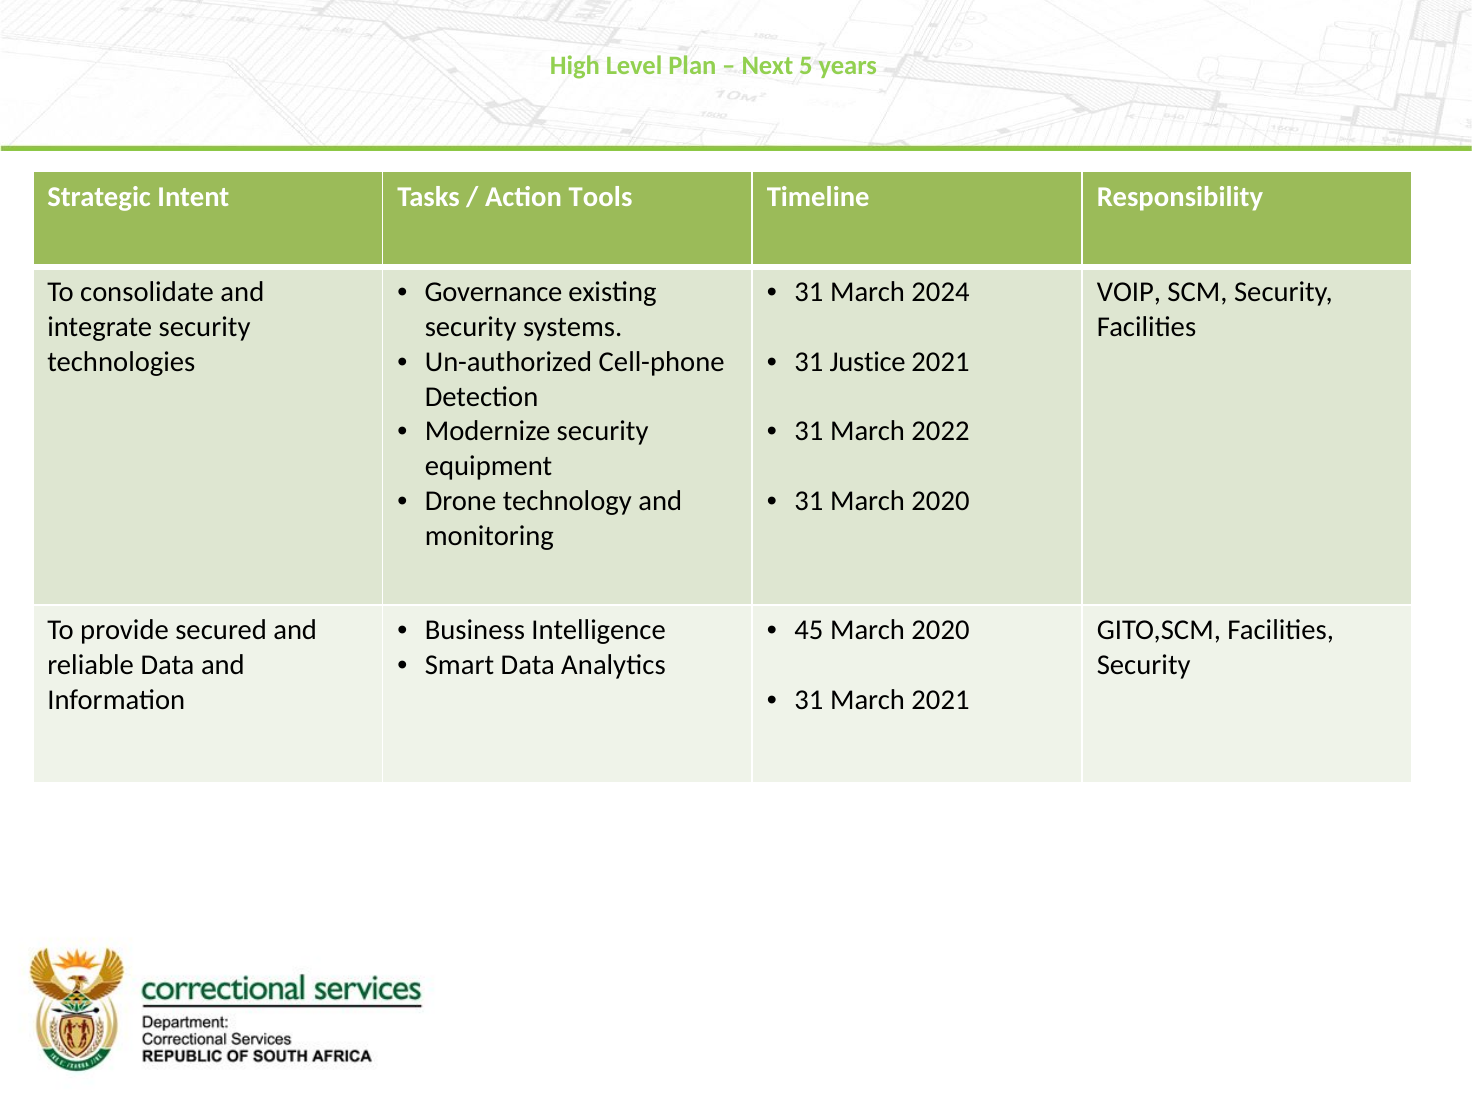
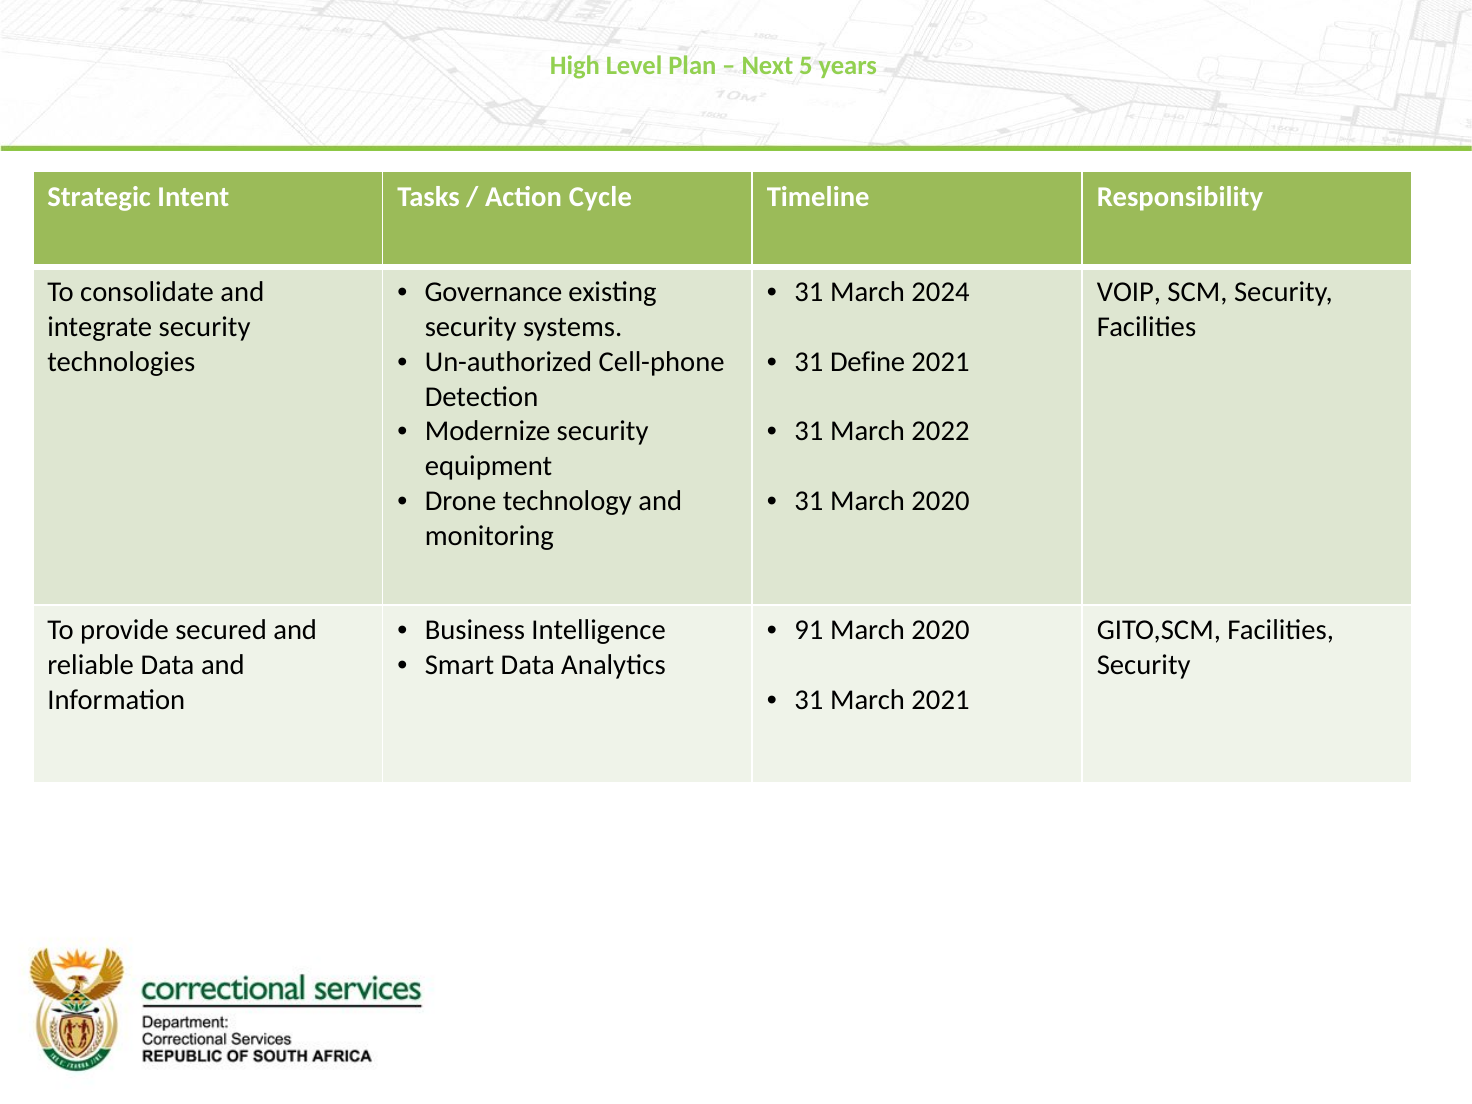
Tools: Tools -> Cycle
Justice: Justice -> Define
45: 45 -> 91
